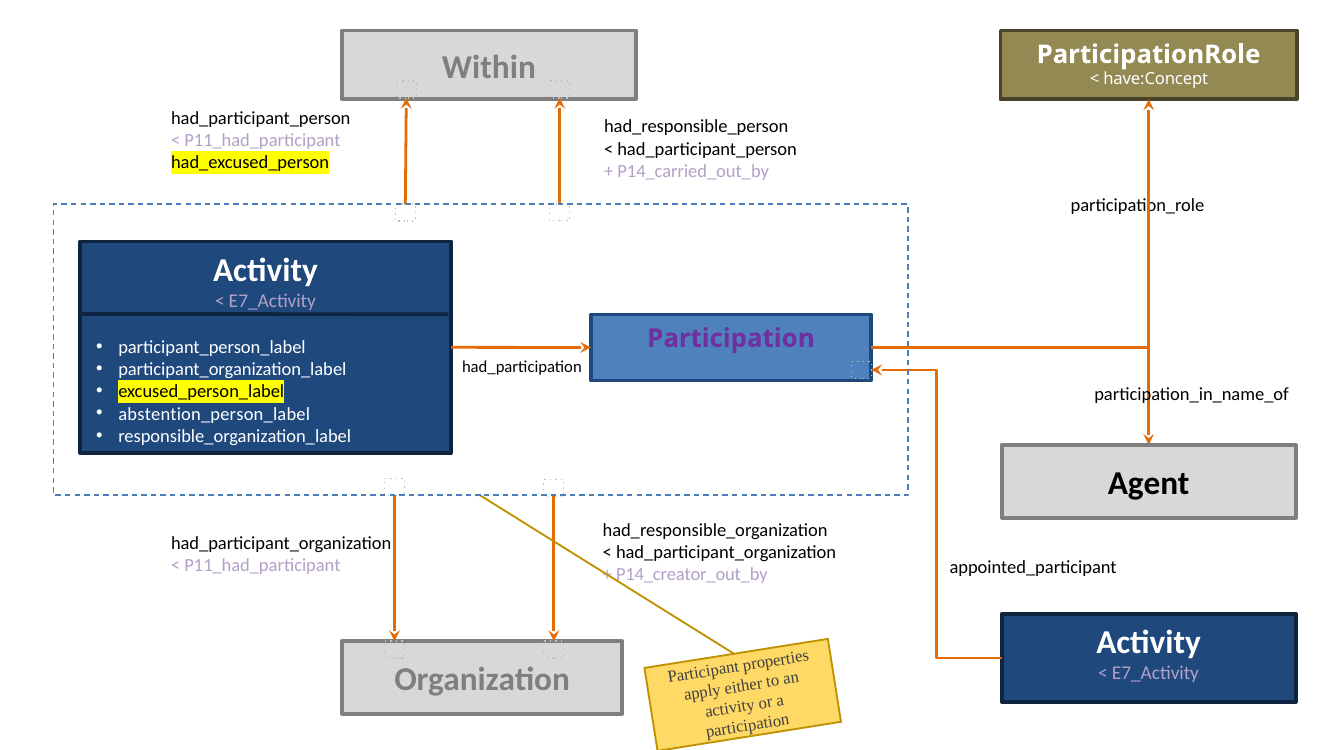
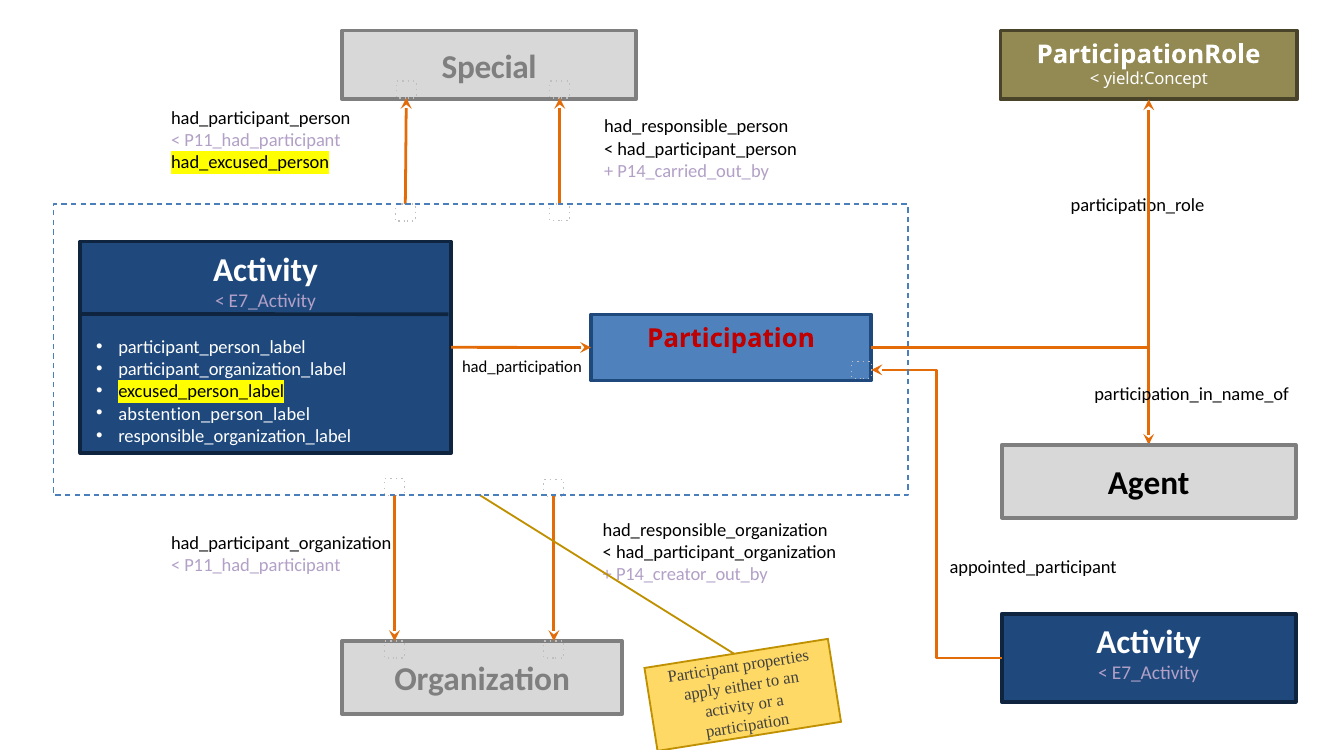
Within: Within -> Special
have:Concept: have:Concept -> yield:Concept
Participation at (731, 338) colour: purple -> red
